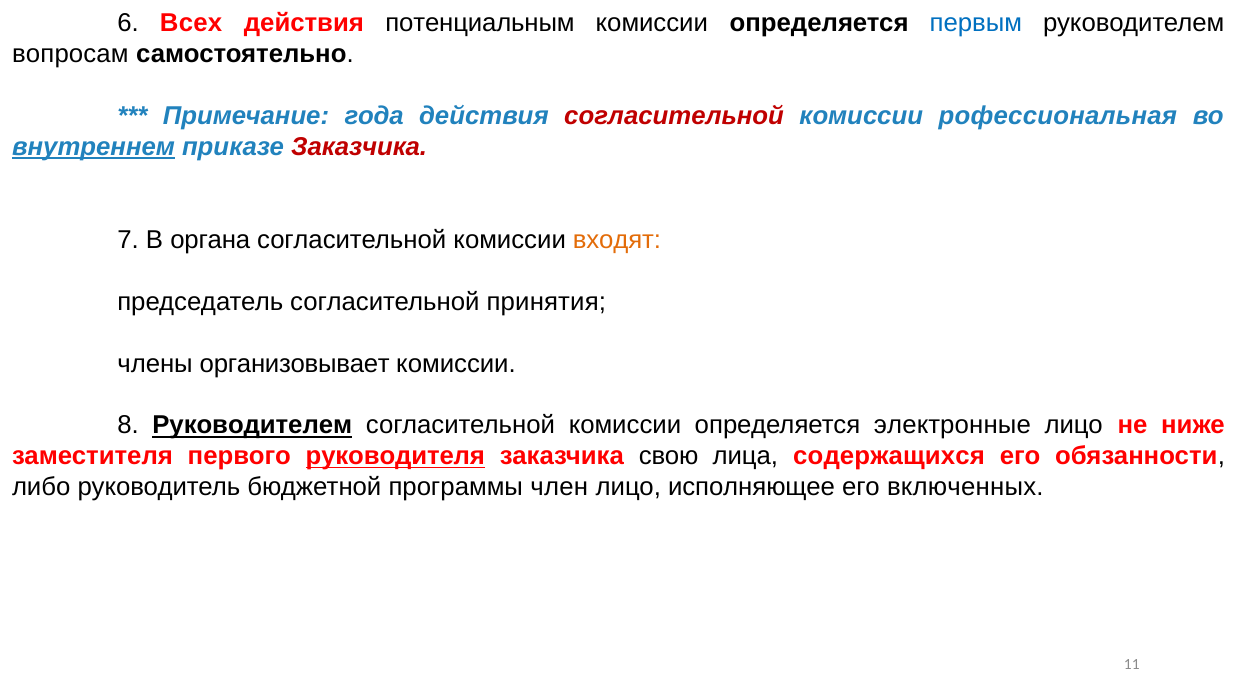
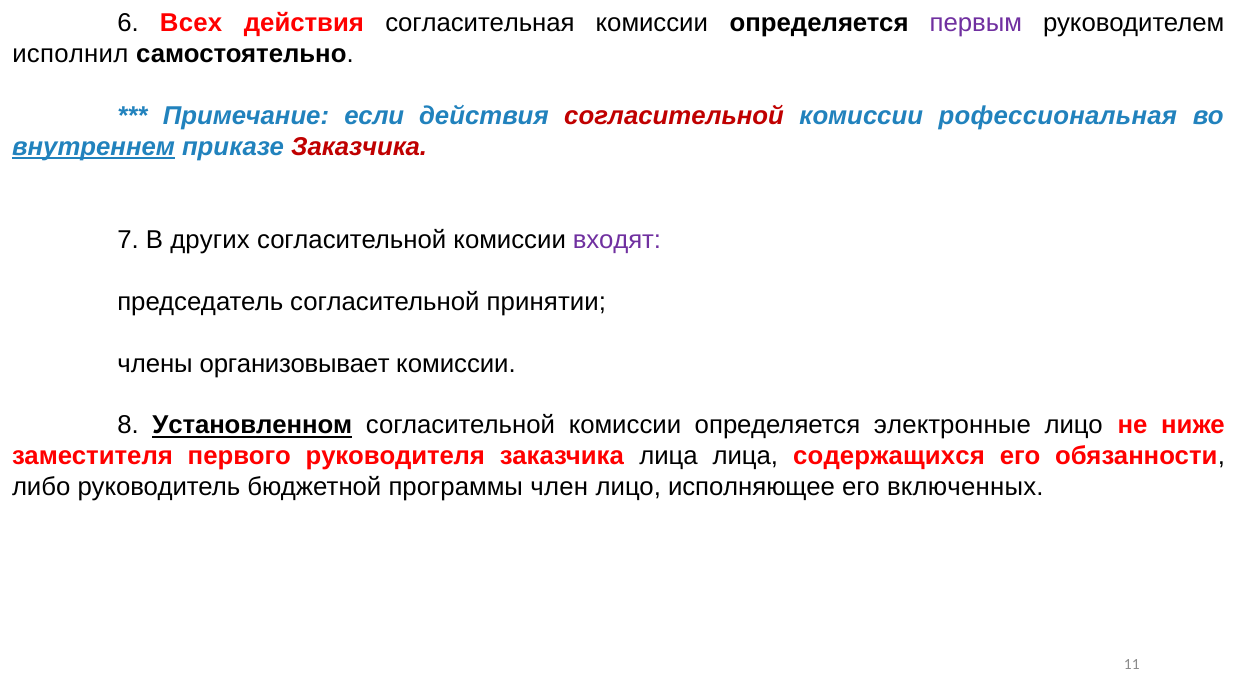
потенциальным: потенциальным -> согласительная
первым colour: blue -> purple
вопросам: вопросам -> исполнил
года: года -> если
органа: органа -> других
входят colour: orange -> purple
принятия: принятия -> принятии
8 Руководителем: Руководителем -> Установленном
руководителя underline: present -> none
заказчика свою: свою -> лица
